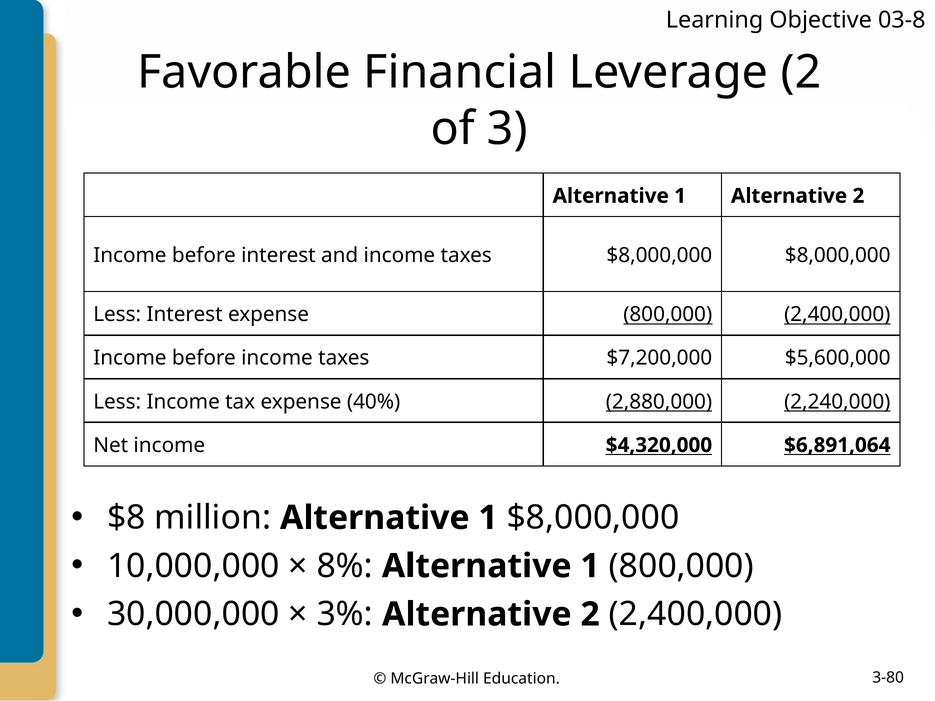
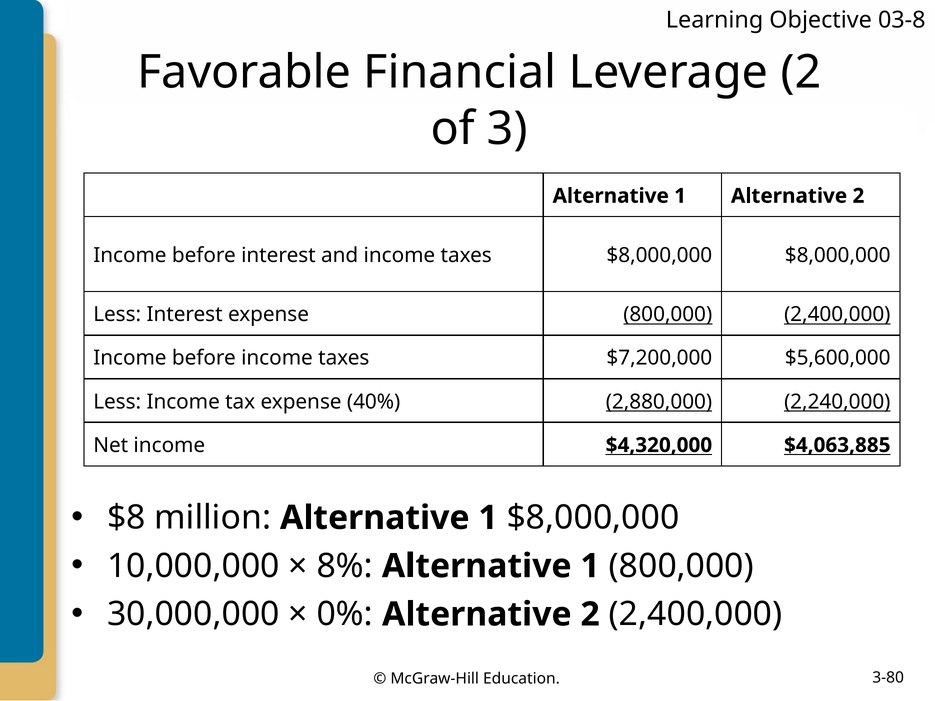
$6,891,064: $6,891,064 -> $4,063,885
3%: 3% -> 0%
